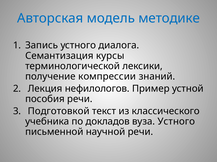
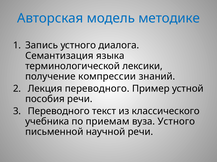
курсы: курсы -> языка
Лекция нефилологов: нефилологов -> переводного
Подготовкой at (59, 112): Подготовкой -> Переводного
докладов: докладов -> приемам
